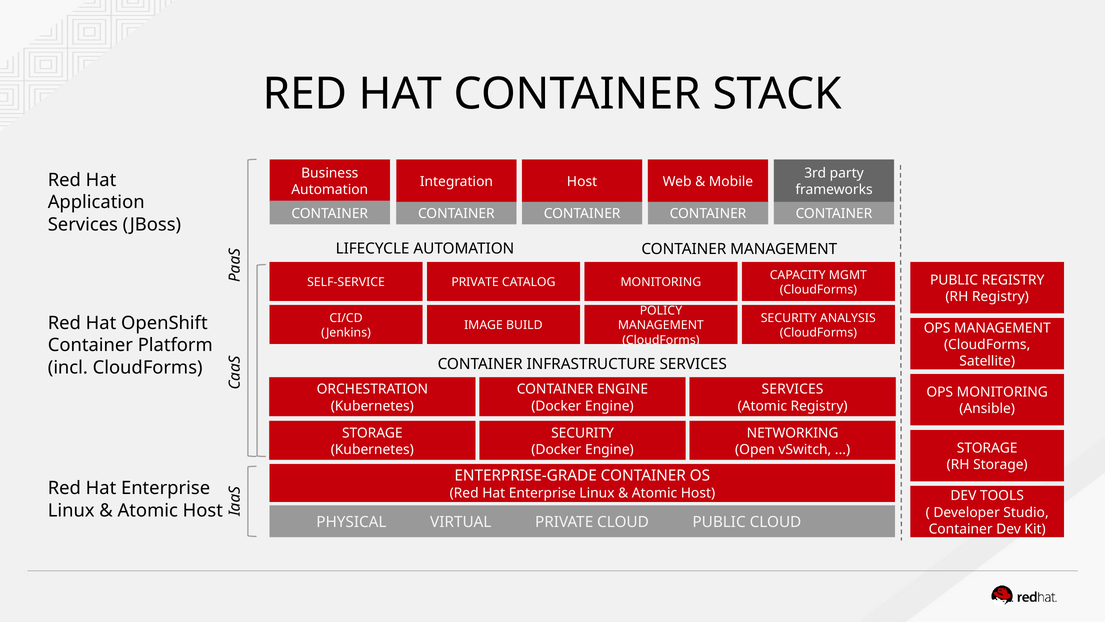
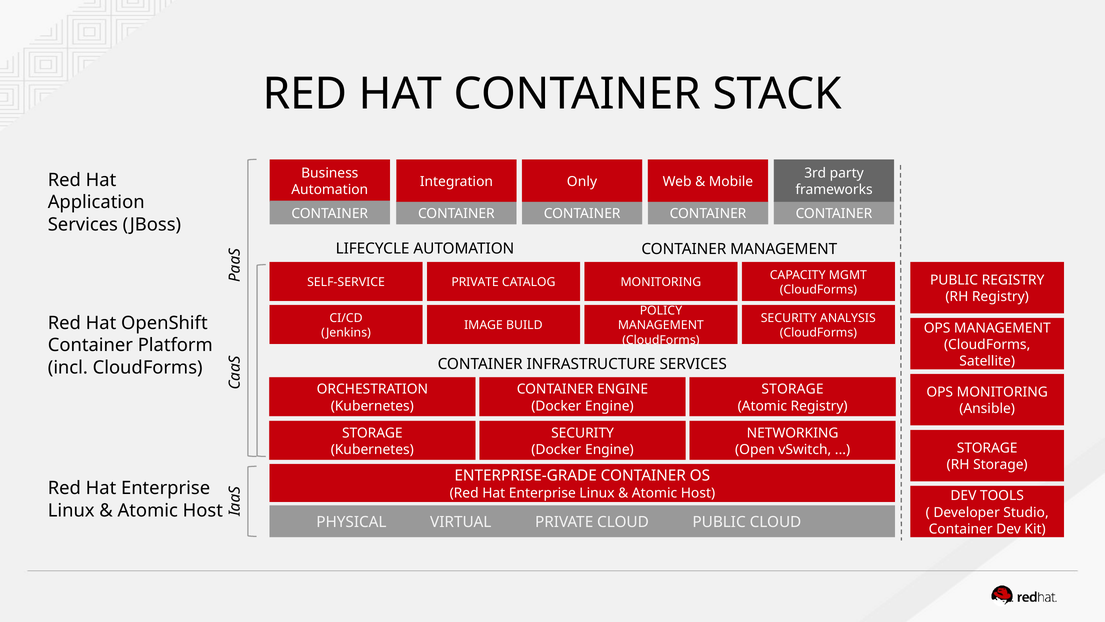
Host at (582, 181): Host -> Only
SERVICES at (793, 389): SERVICES -> STORAGE
